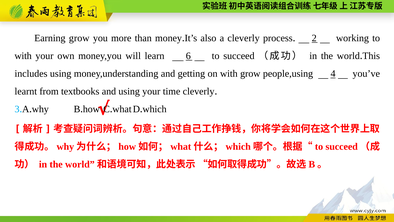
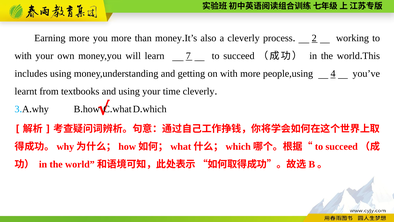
Earning grow: grow -> more
6: 6 -> 7
with grow: grow -> more
